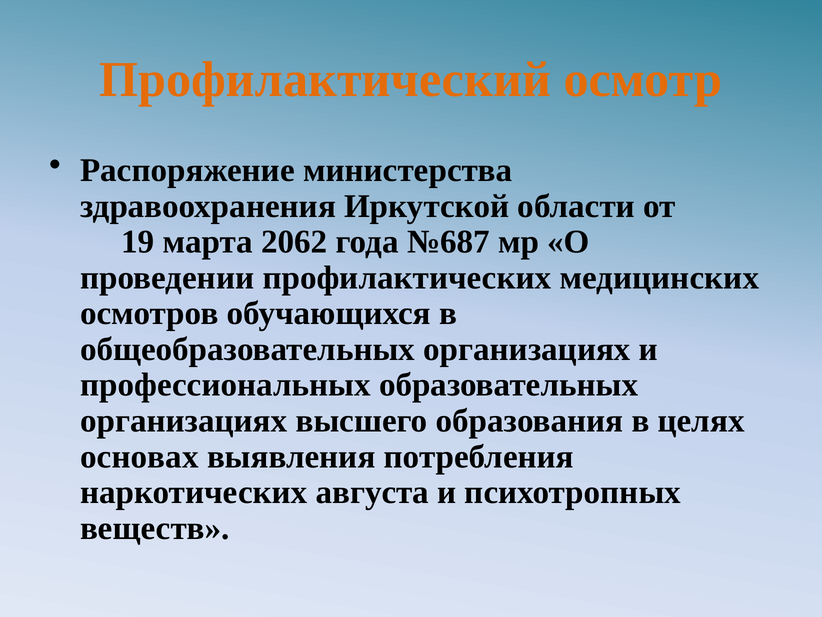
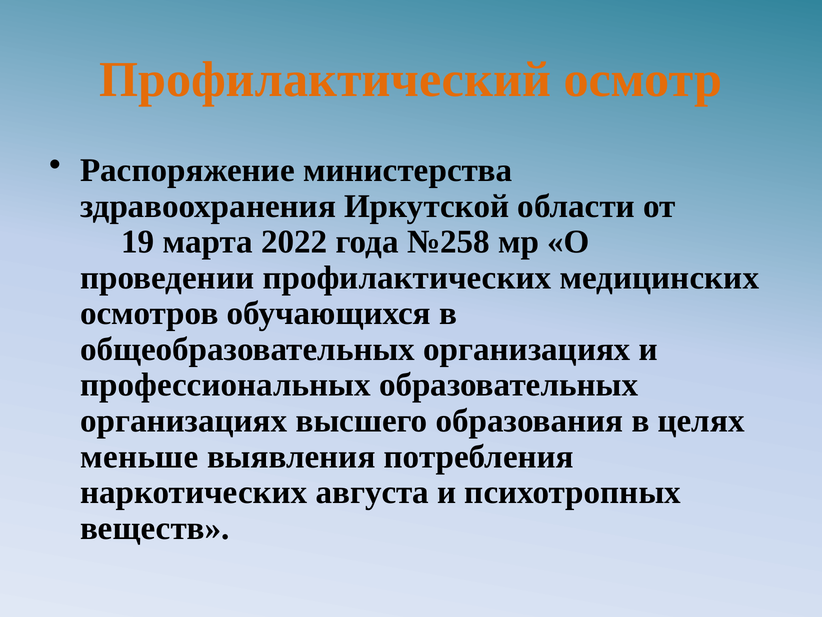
2062: 2062 -> 2022
№687: №687 -> №258
основах: основах -> меньше
